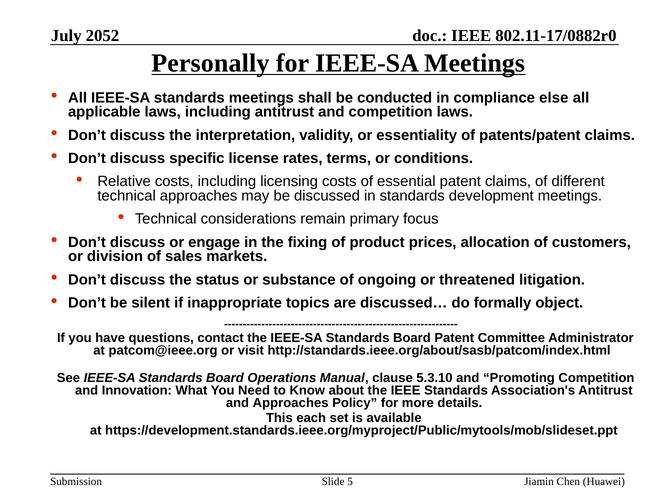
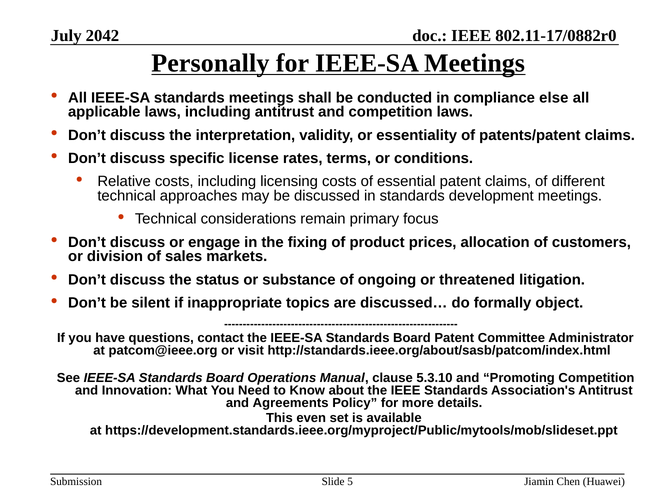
2052: 2052 -> 2042
and Approaches: Approaches -> Agreements
each: each -> even
